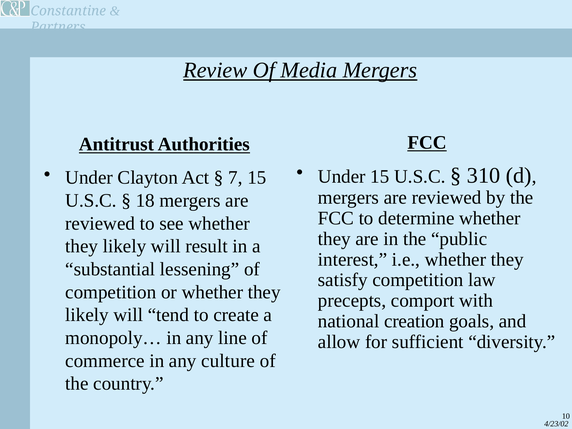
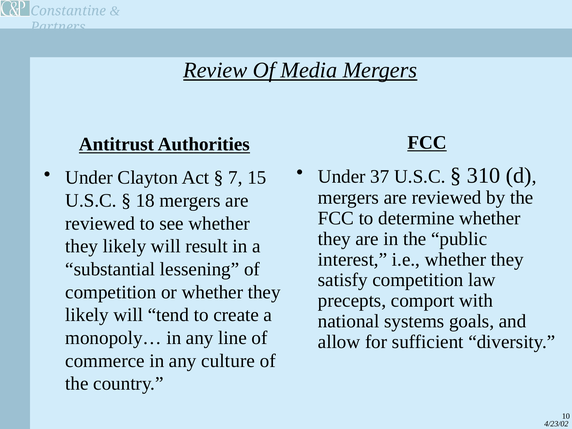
Under 15: 15 -> 37
creation: creation -> systems
